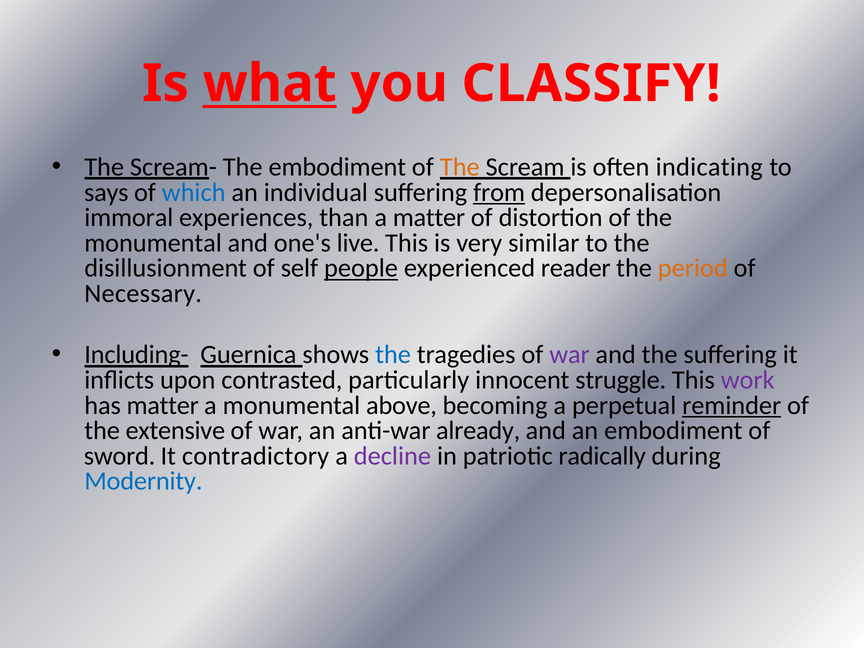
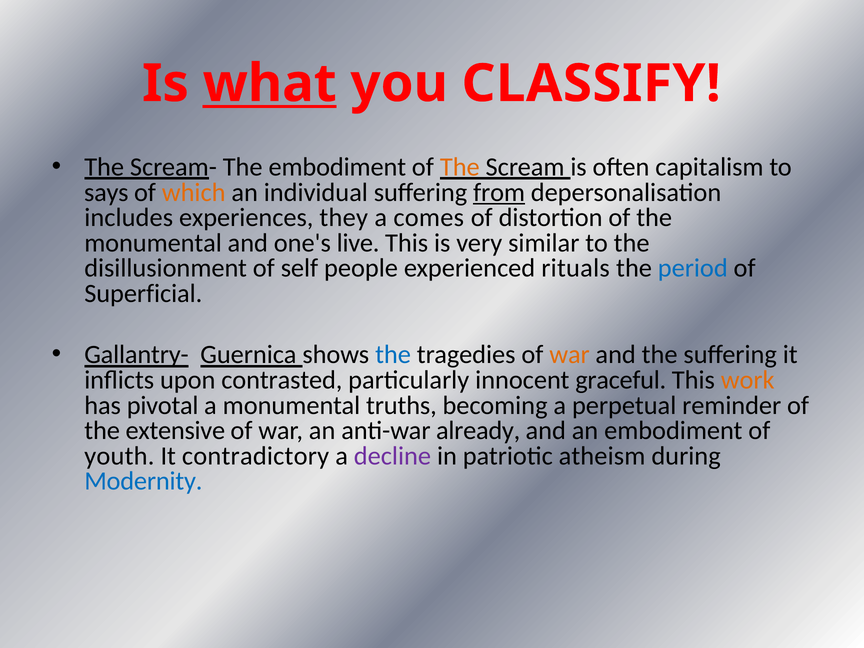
indicating: indicating -> capitalism
which colour: blue -> orange
immoral: immoral -> includes
than: than -> they
a matter: matter -> comes
people underline: present -> none
reader: reader -> rituals
period colour: orange -> blue
Necessary: Necessary -> Superficial
Including-: Including- -> Gallantry-
war at (570, 355) colour: purple -> orange
struggle: struggle -> graceful
work colour: purple -> orange
has matter: matter -> pivotal
above: above -> truths
reminder underline: present -> none
sword: sword -> youth
radically: radically -> atheism
